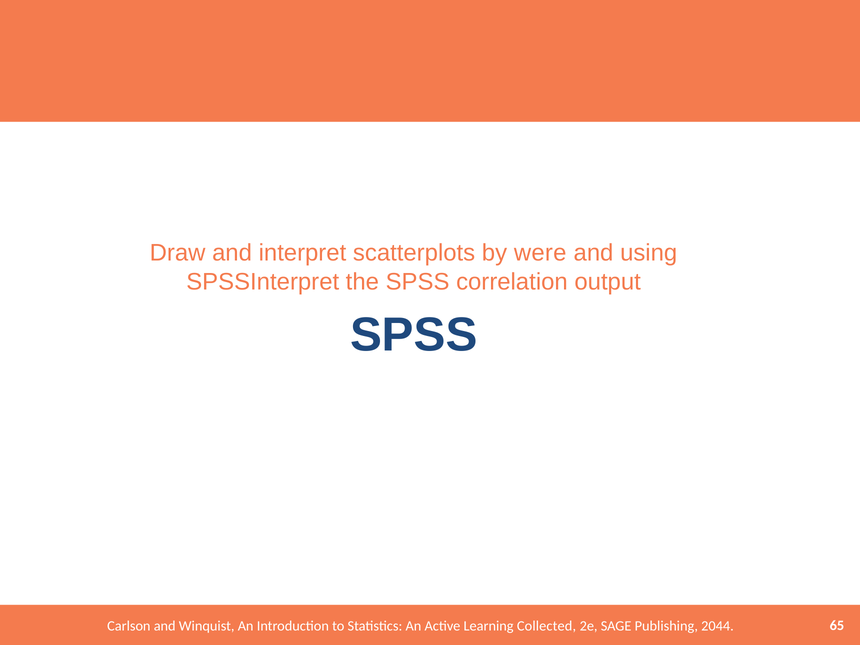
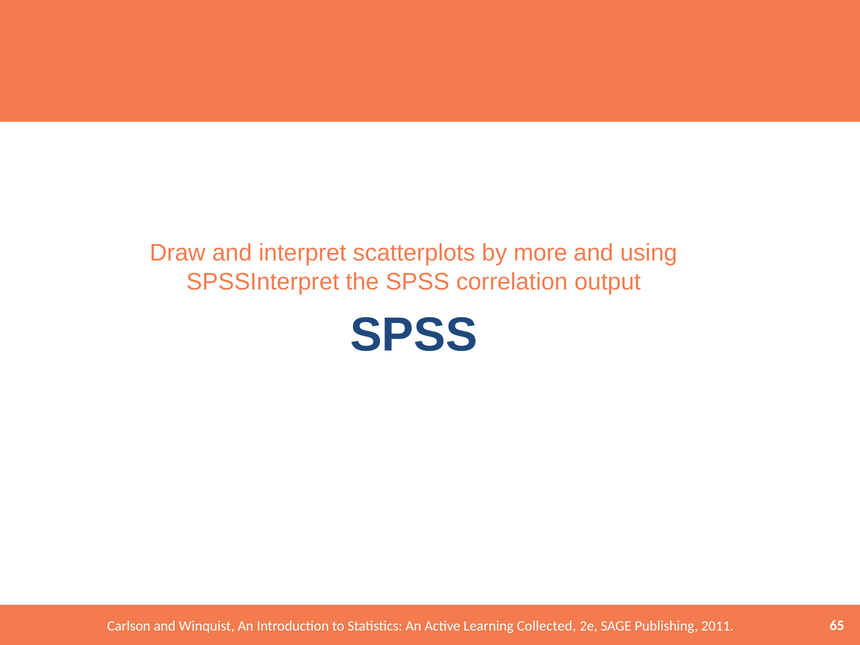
were: were -> more
2044: 2044 -> 2011
